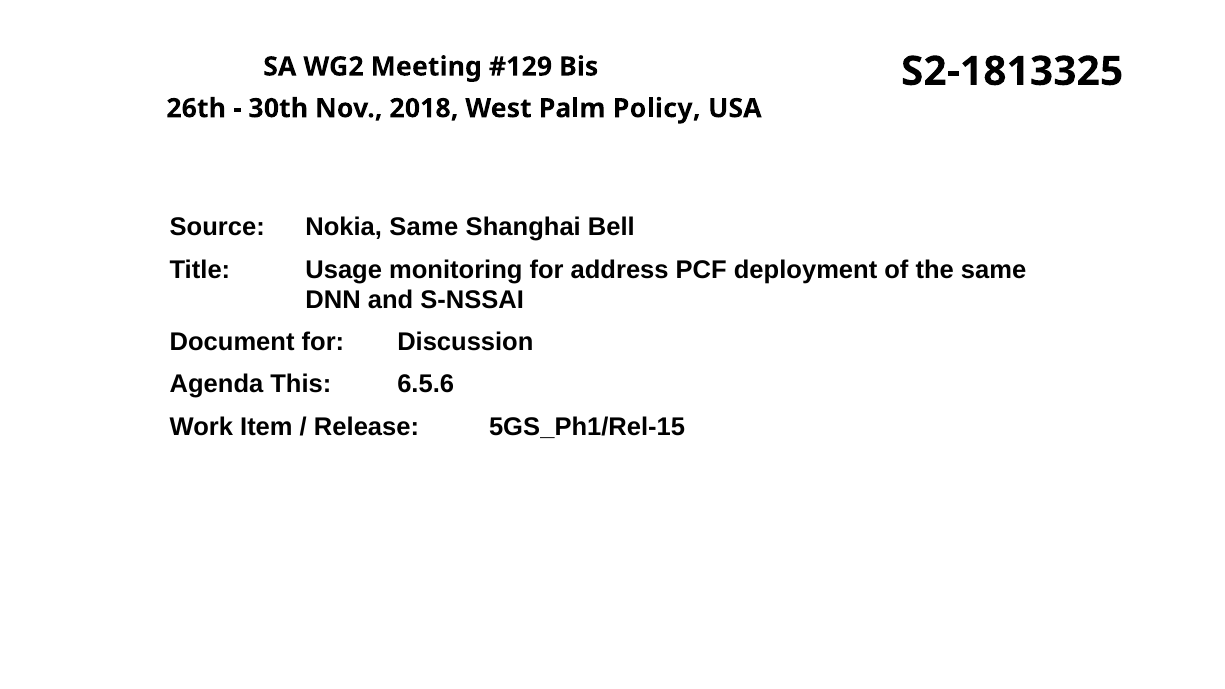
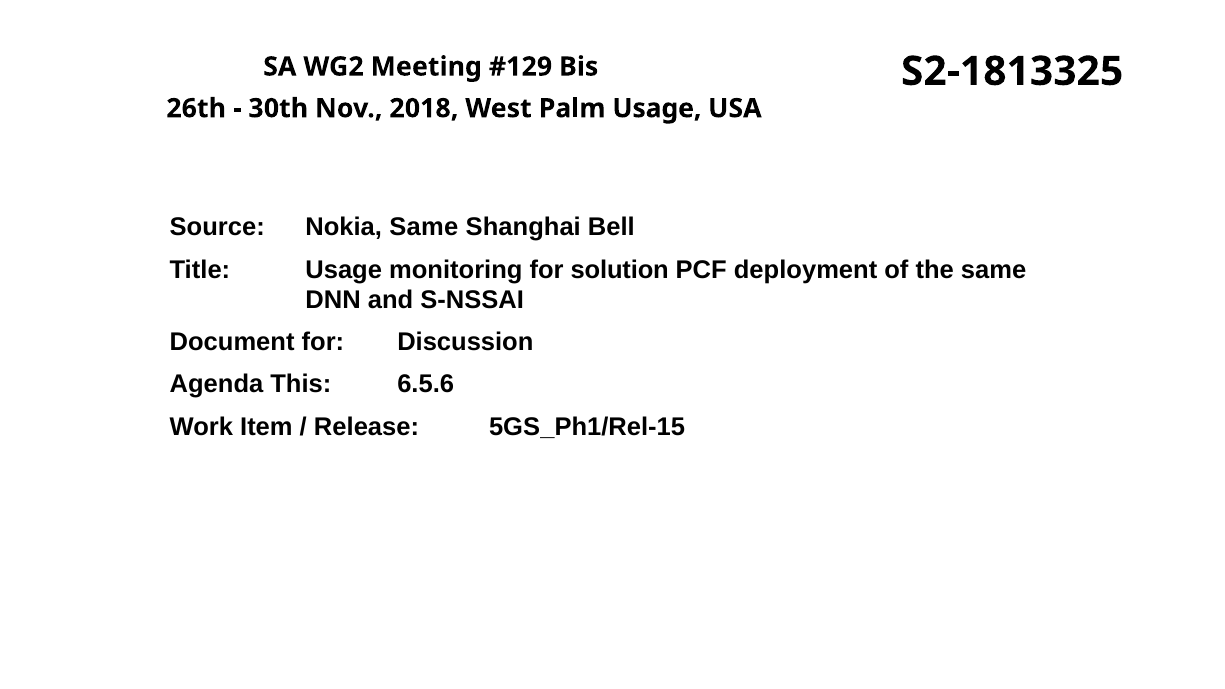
Palm Policy: Policy -> Usage
address: address -> solution
